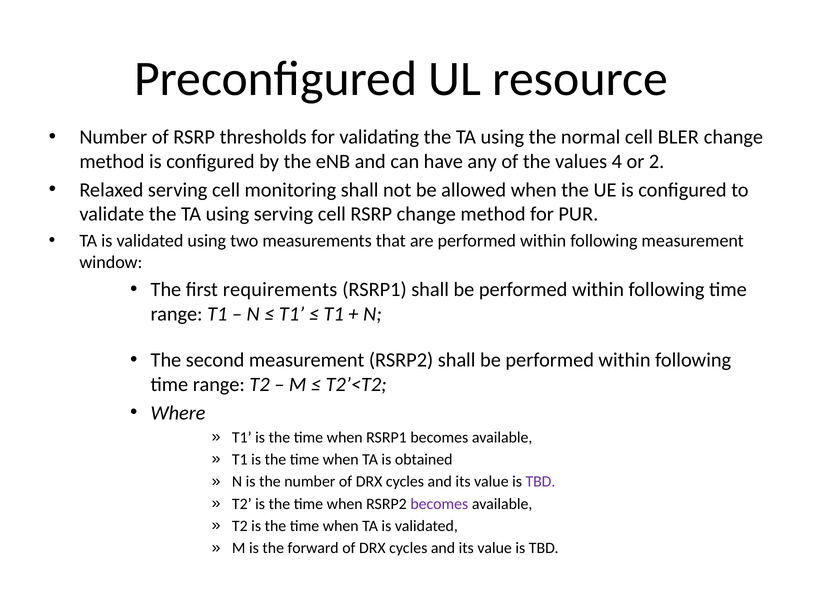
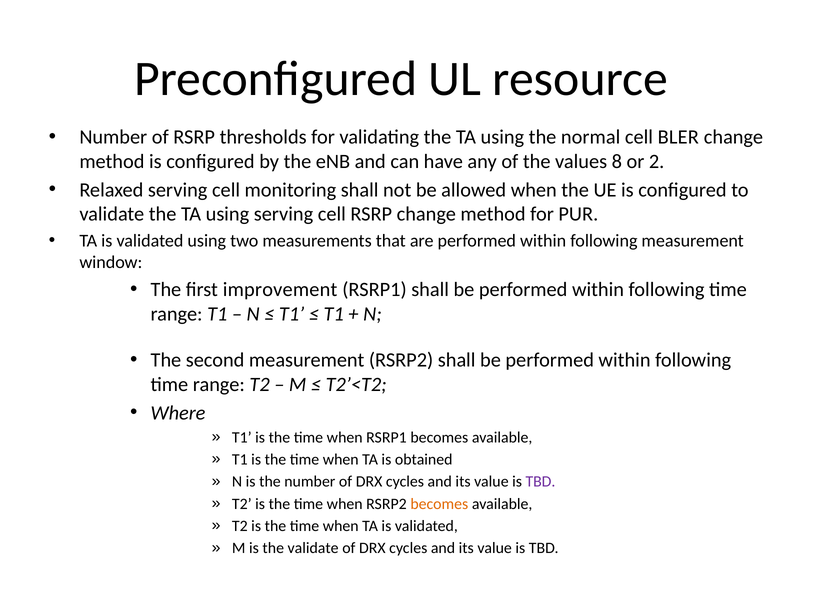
4: 4 -> 8
requirements: requirements -> improvement
becomes at (439, 504) colour: purple -> orange
the forward: forward -> validate
